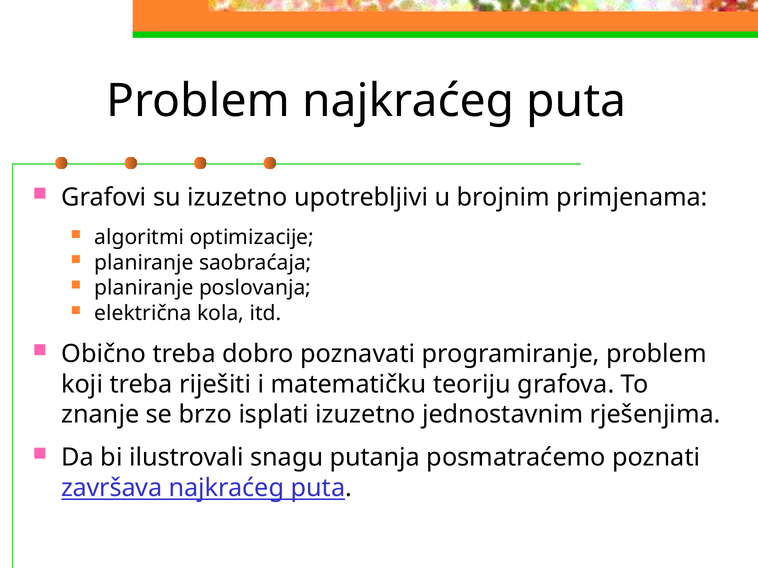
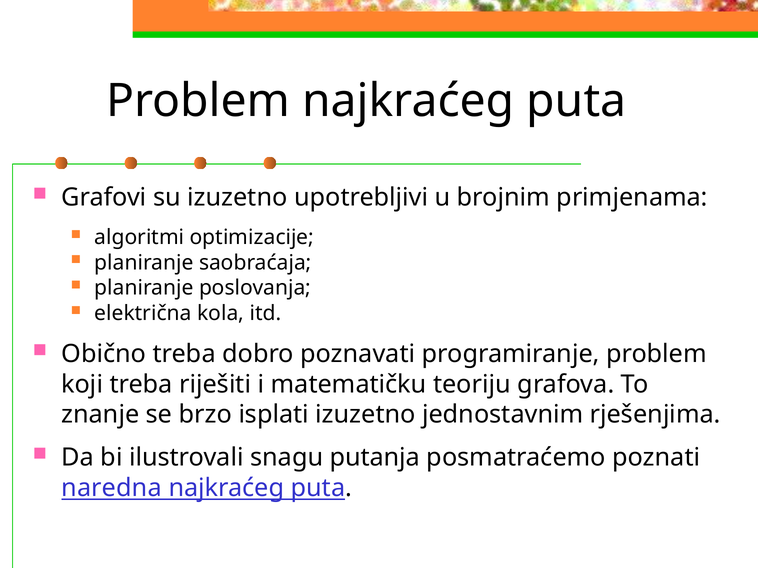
završava: završava -> naredna
